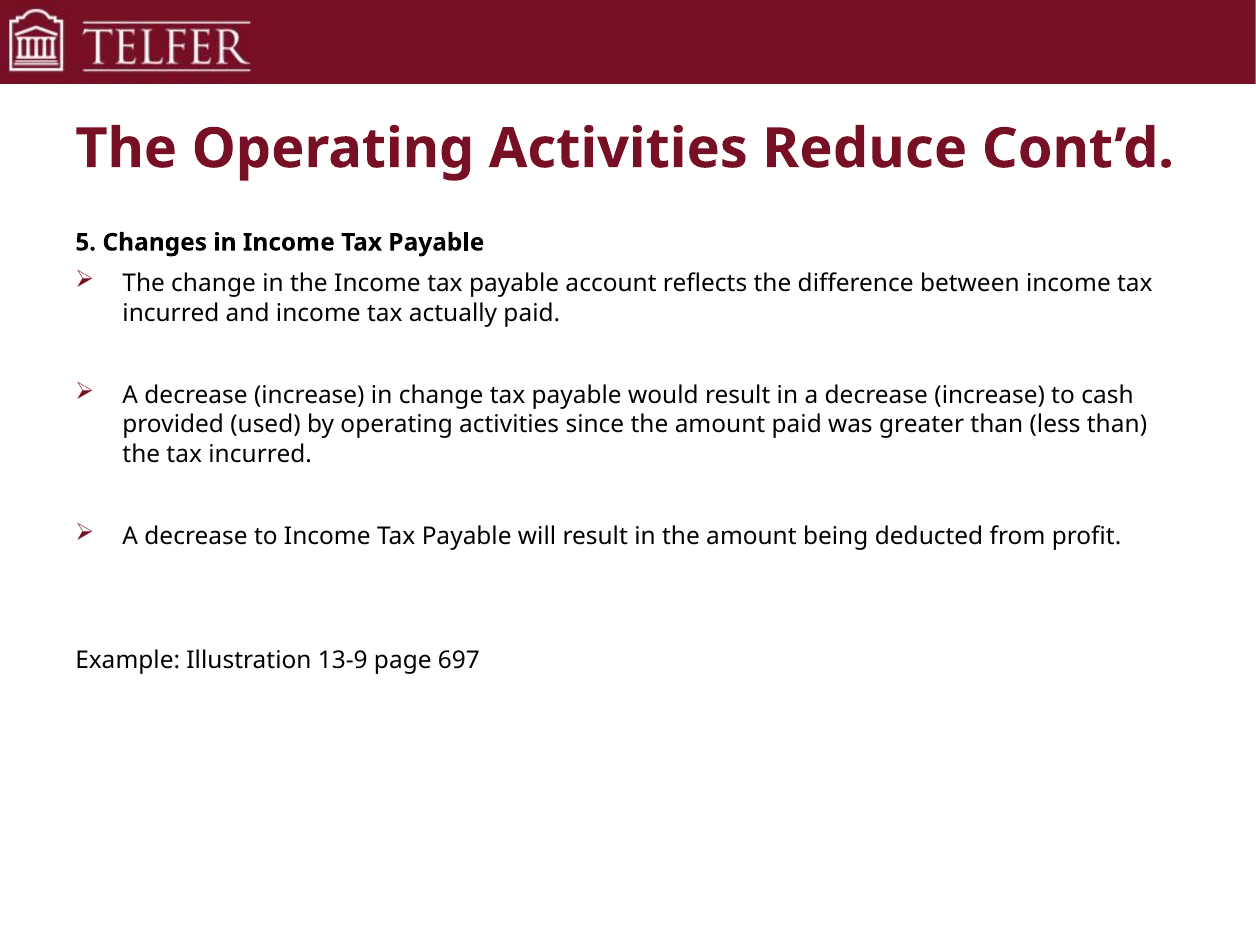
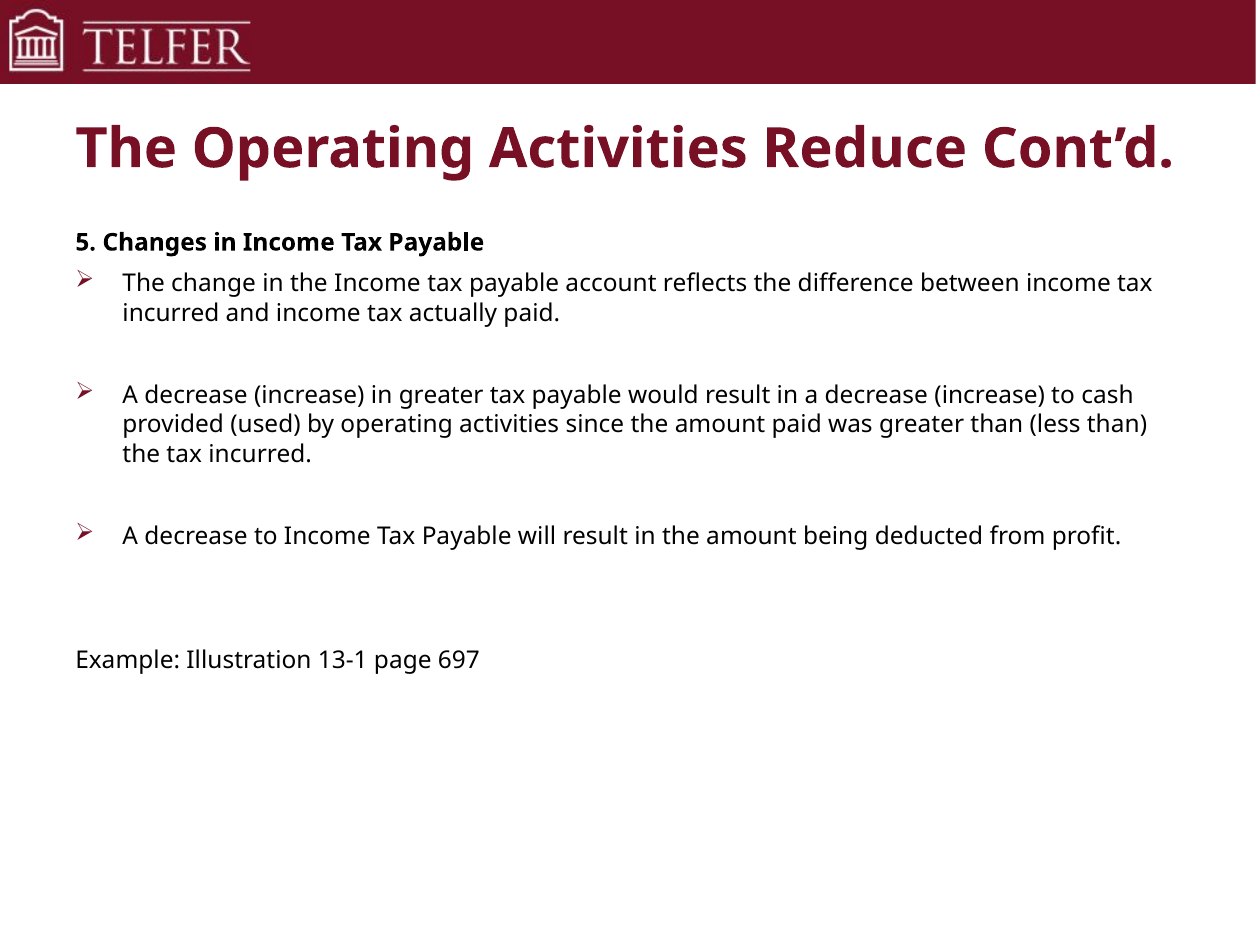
in change: change -> greater
13-9: 13-9 -> 13-1
